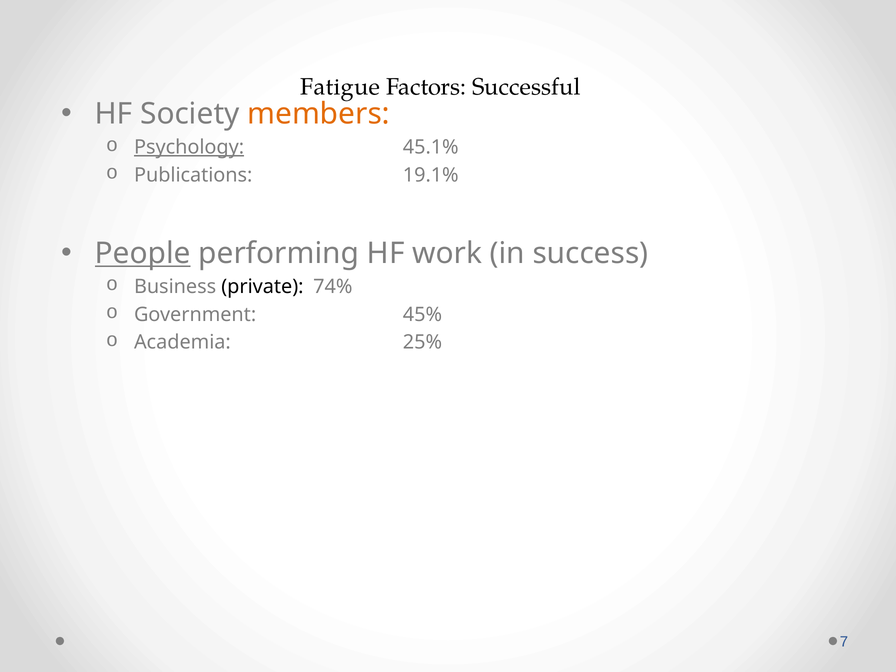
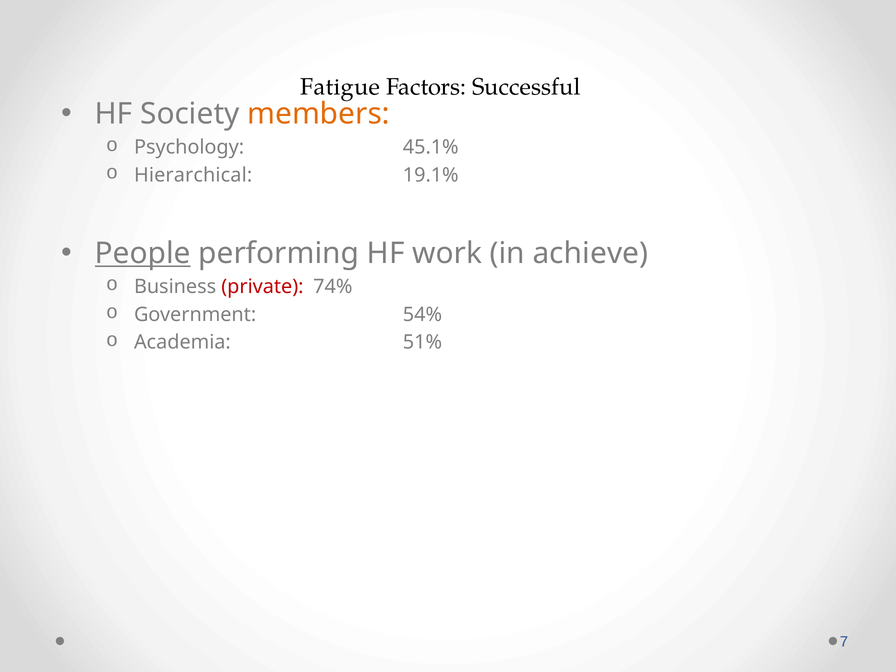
Psychology underline: present -> none
Publications: Publications -> Hierarchical
success: success -> achieve
private colour: black -> red
45%: 45% -> 54%
25%: 25% -> 51%
